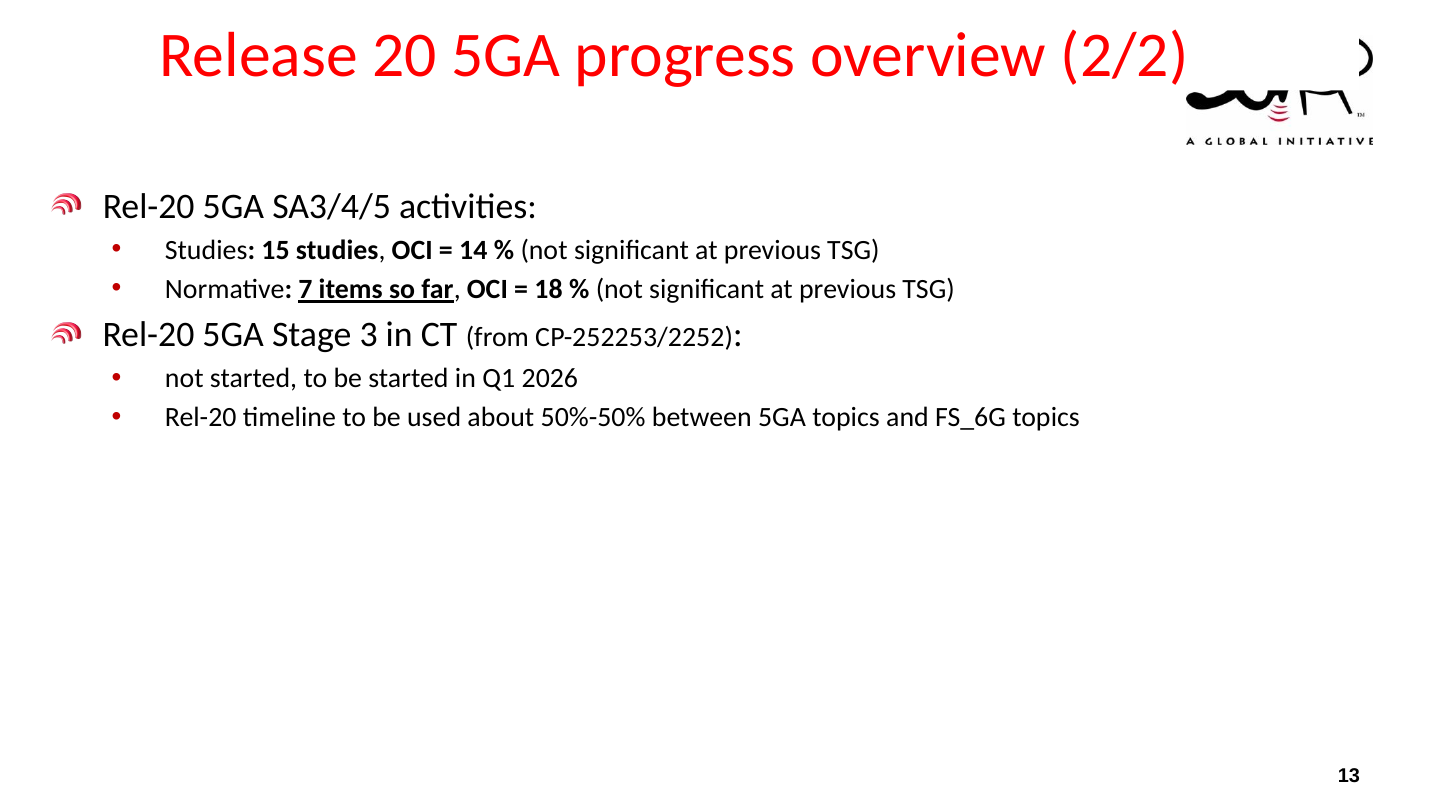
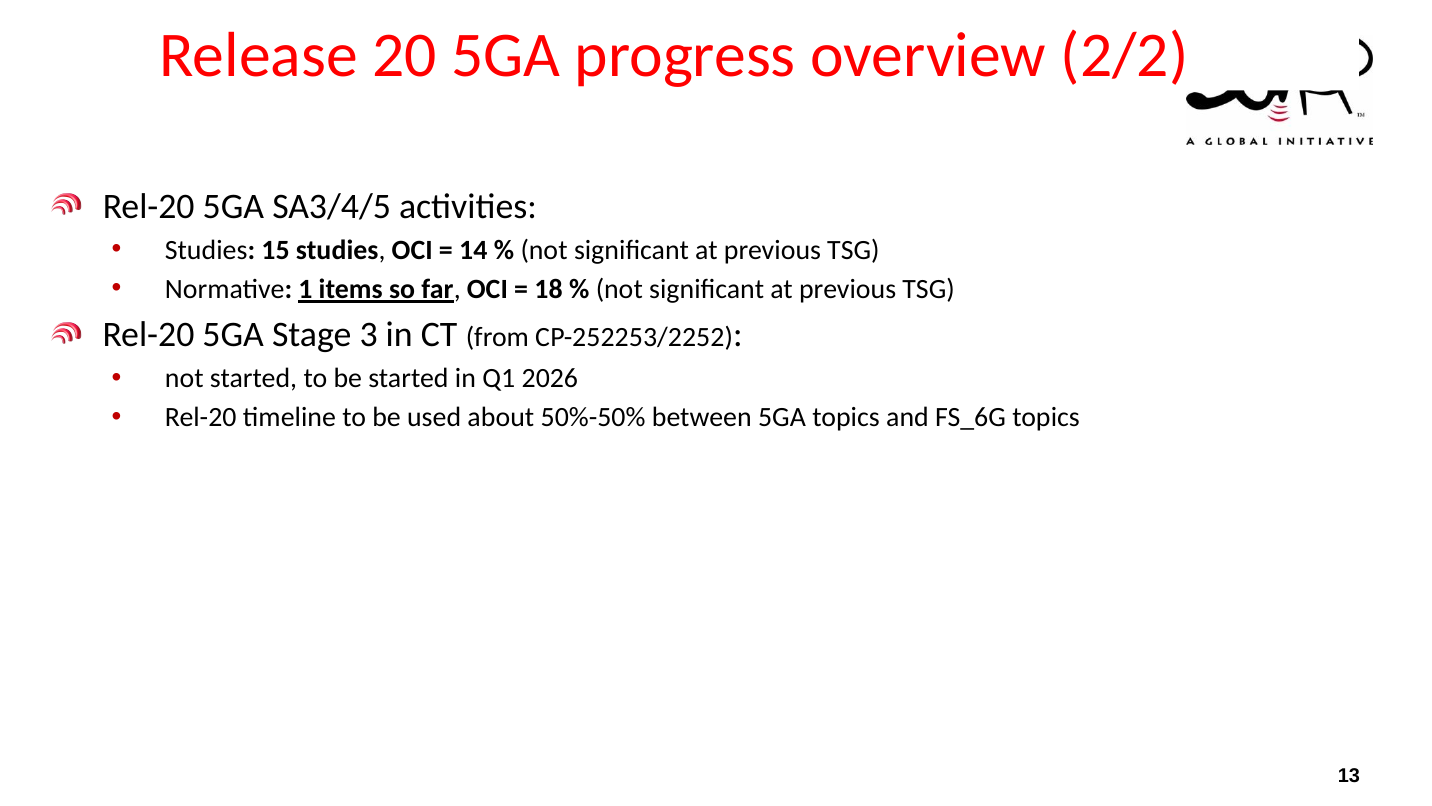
7: 7 -> 1
